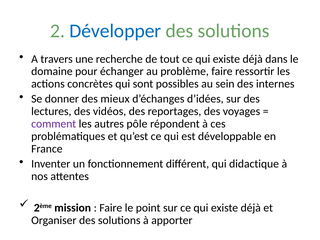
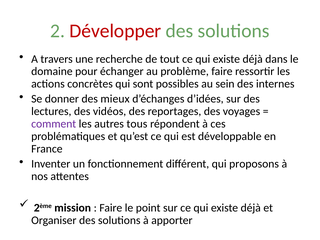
Développer colour: blue -> red
pôle: pôle -> tous
didactique: didactique -> proposons
